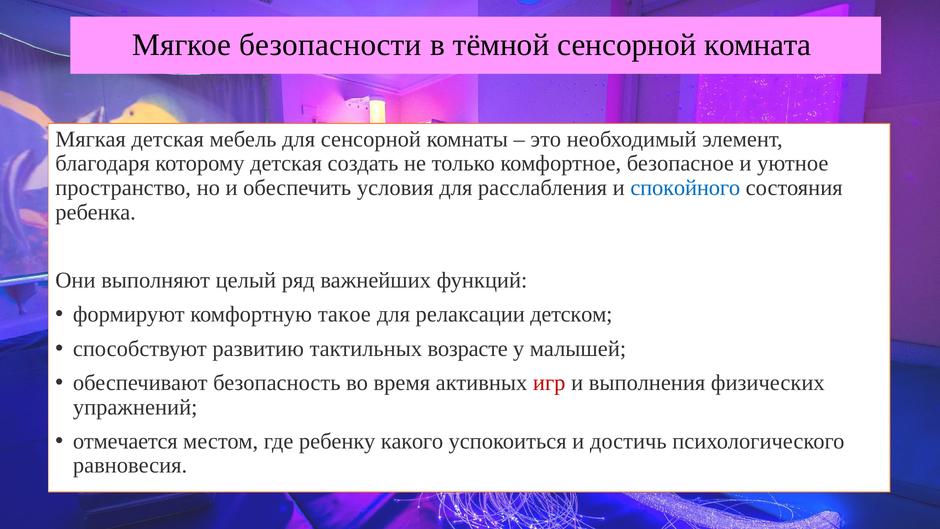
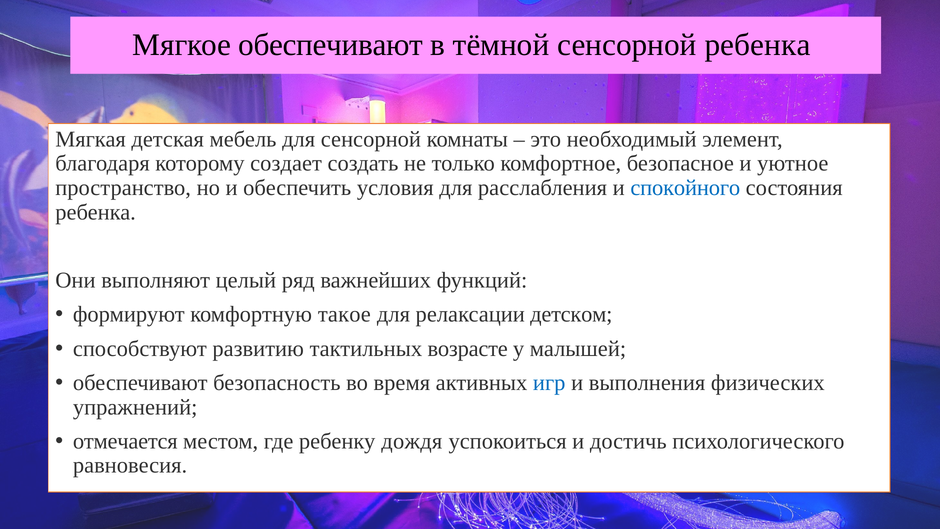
Мягкое безопасности: безопасности -> обеспечивают
сенсорной комната: комната -> ребенка
которому детская: детская -> создает
игр colour: red -> blue
какого: какого -> дождя
